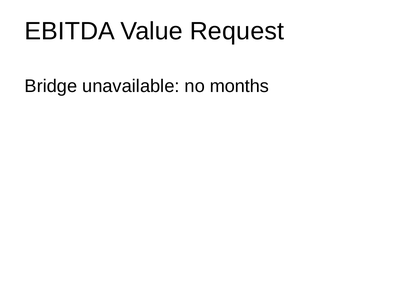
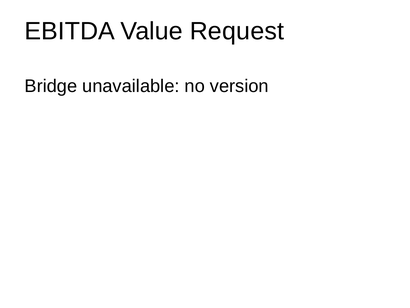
months: months -> version
